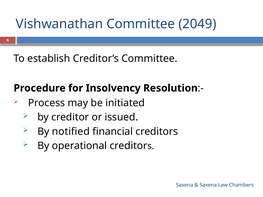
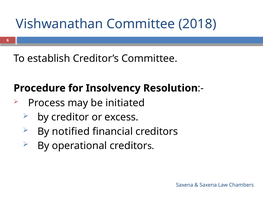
2049: 2049 -> 2018
issued: issued -> excess
